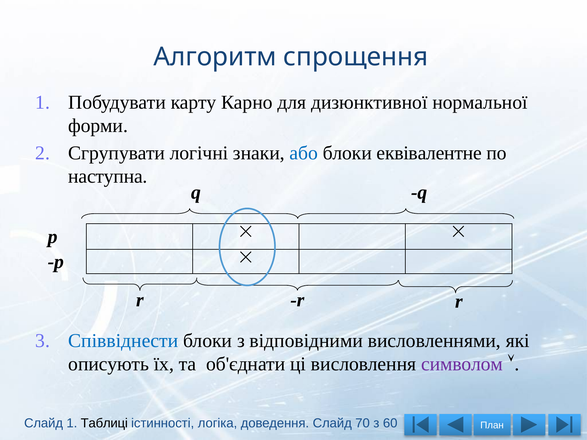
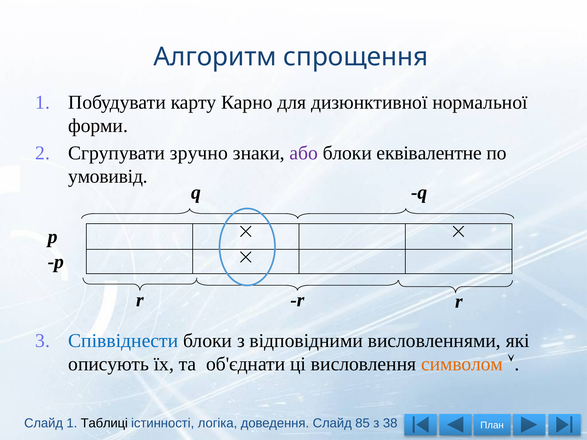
логічні: логічні -> зручно
або colour: blue -> purple
наступна: наступна -> умовивід
символом colour: purple -> orange
70: 70 -> 85
60: 60 -> 38
